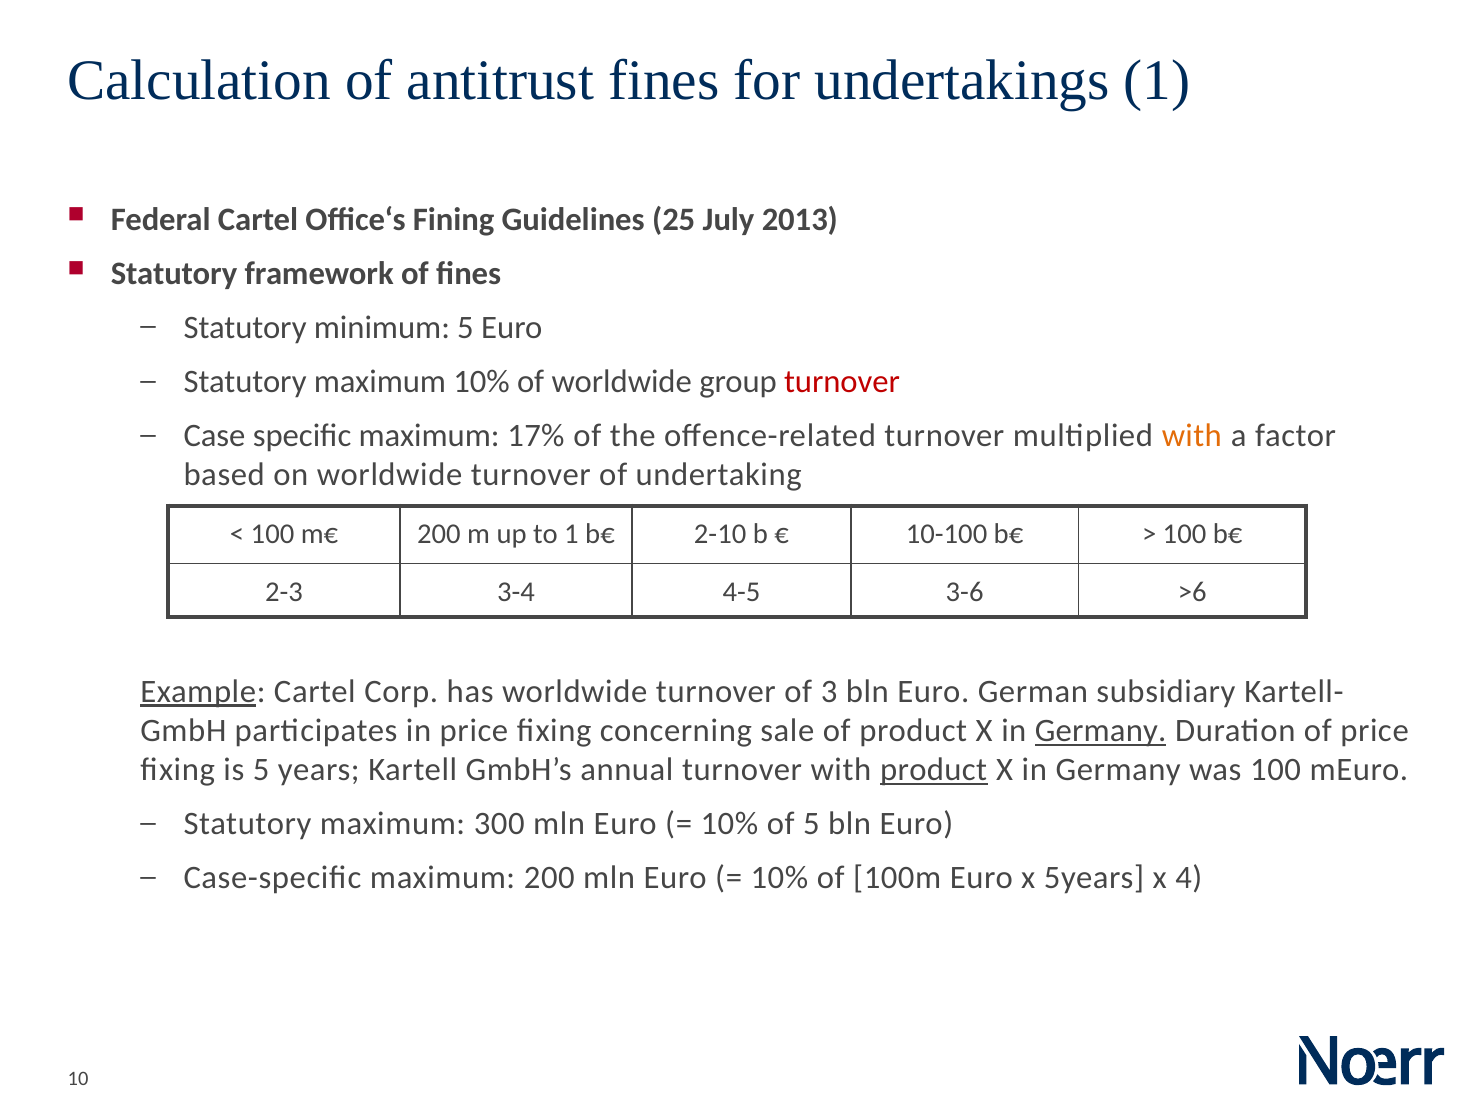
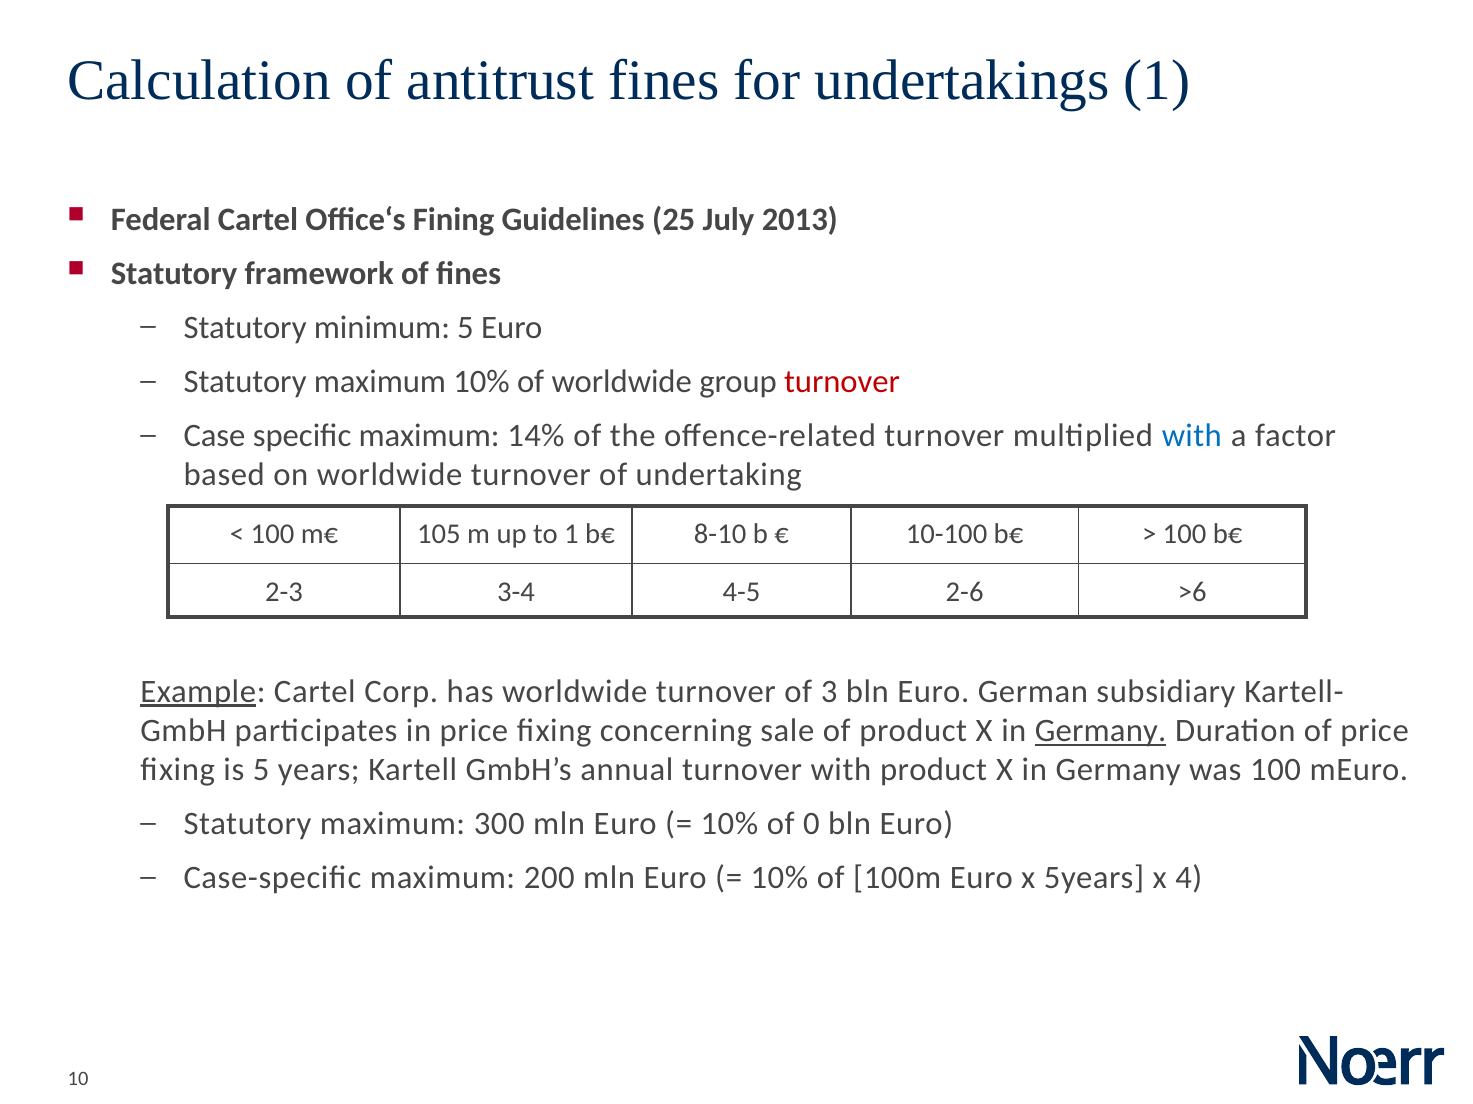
17%: 17% -> 14%
with at (1192, 436) colour: orange -> blue
m€ 200: 200 -> 105
2-10: 2-10 -> 8-10
3-6: 3-6 -> 2-6
product at (934, 770) underline: present -> none
of 5: 5 -> 0
